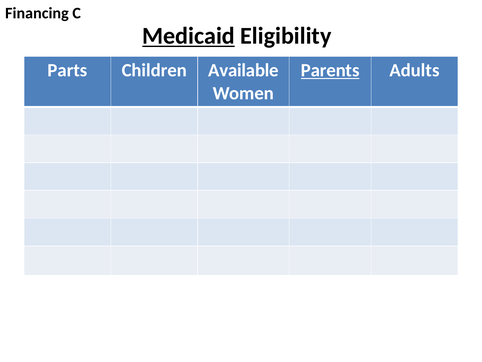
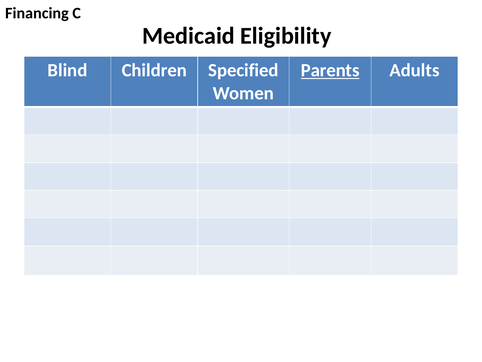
Medicaid underline: present -> none
Parts: Parts -> Blind
Available: Available -> Specified
